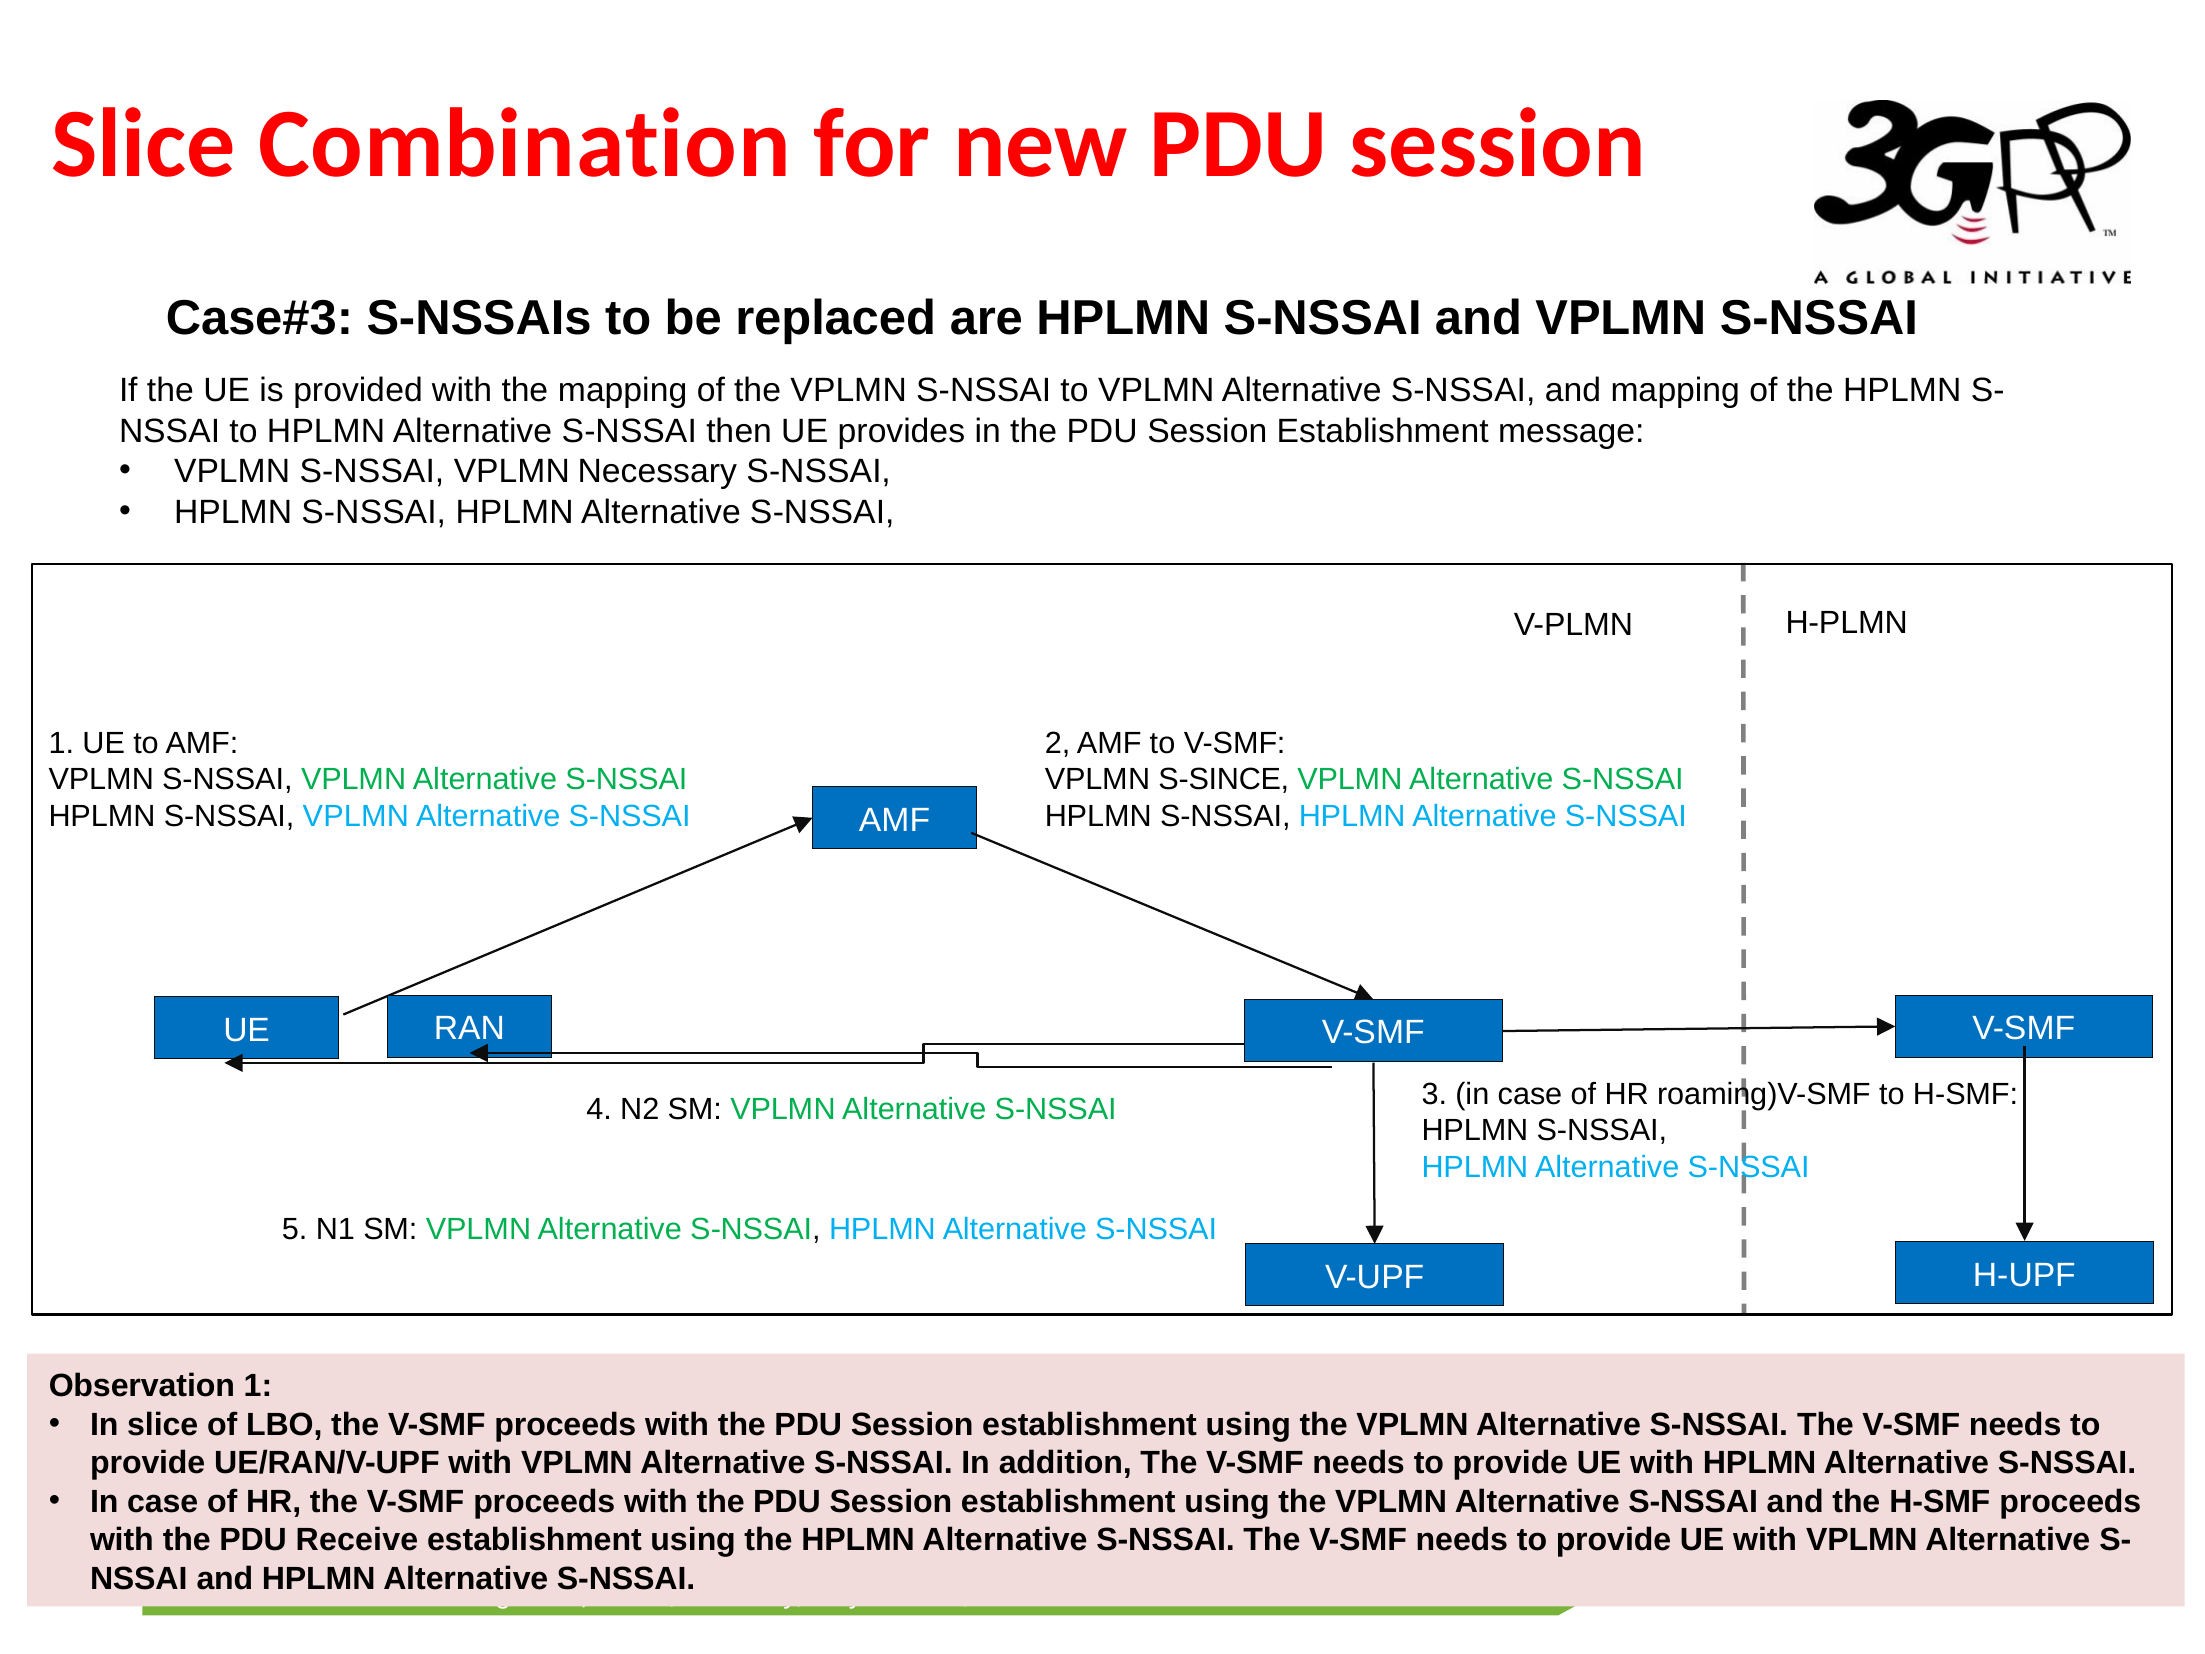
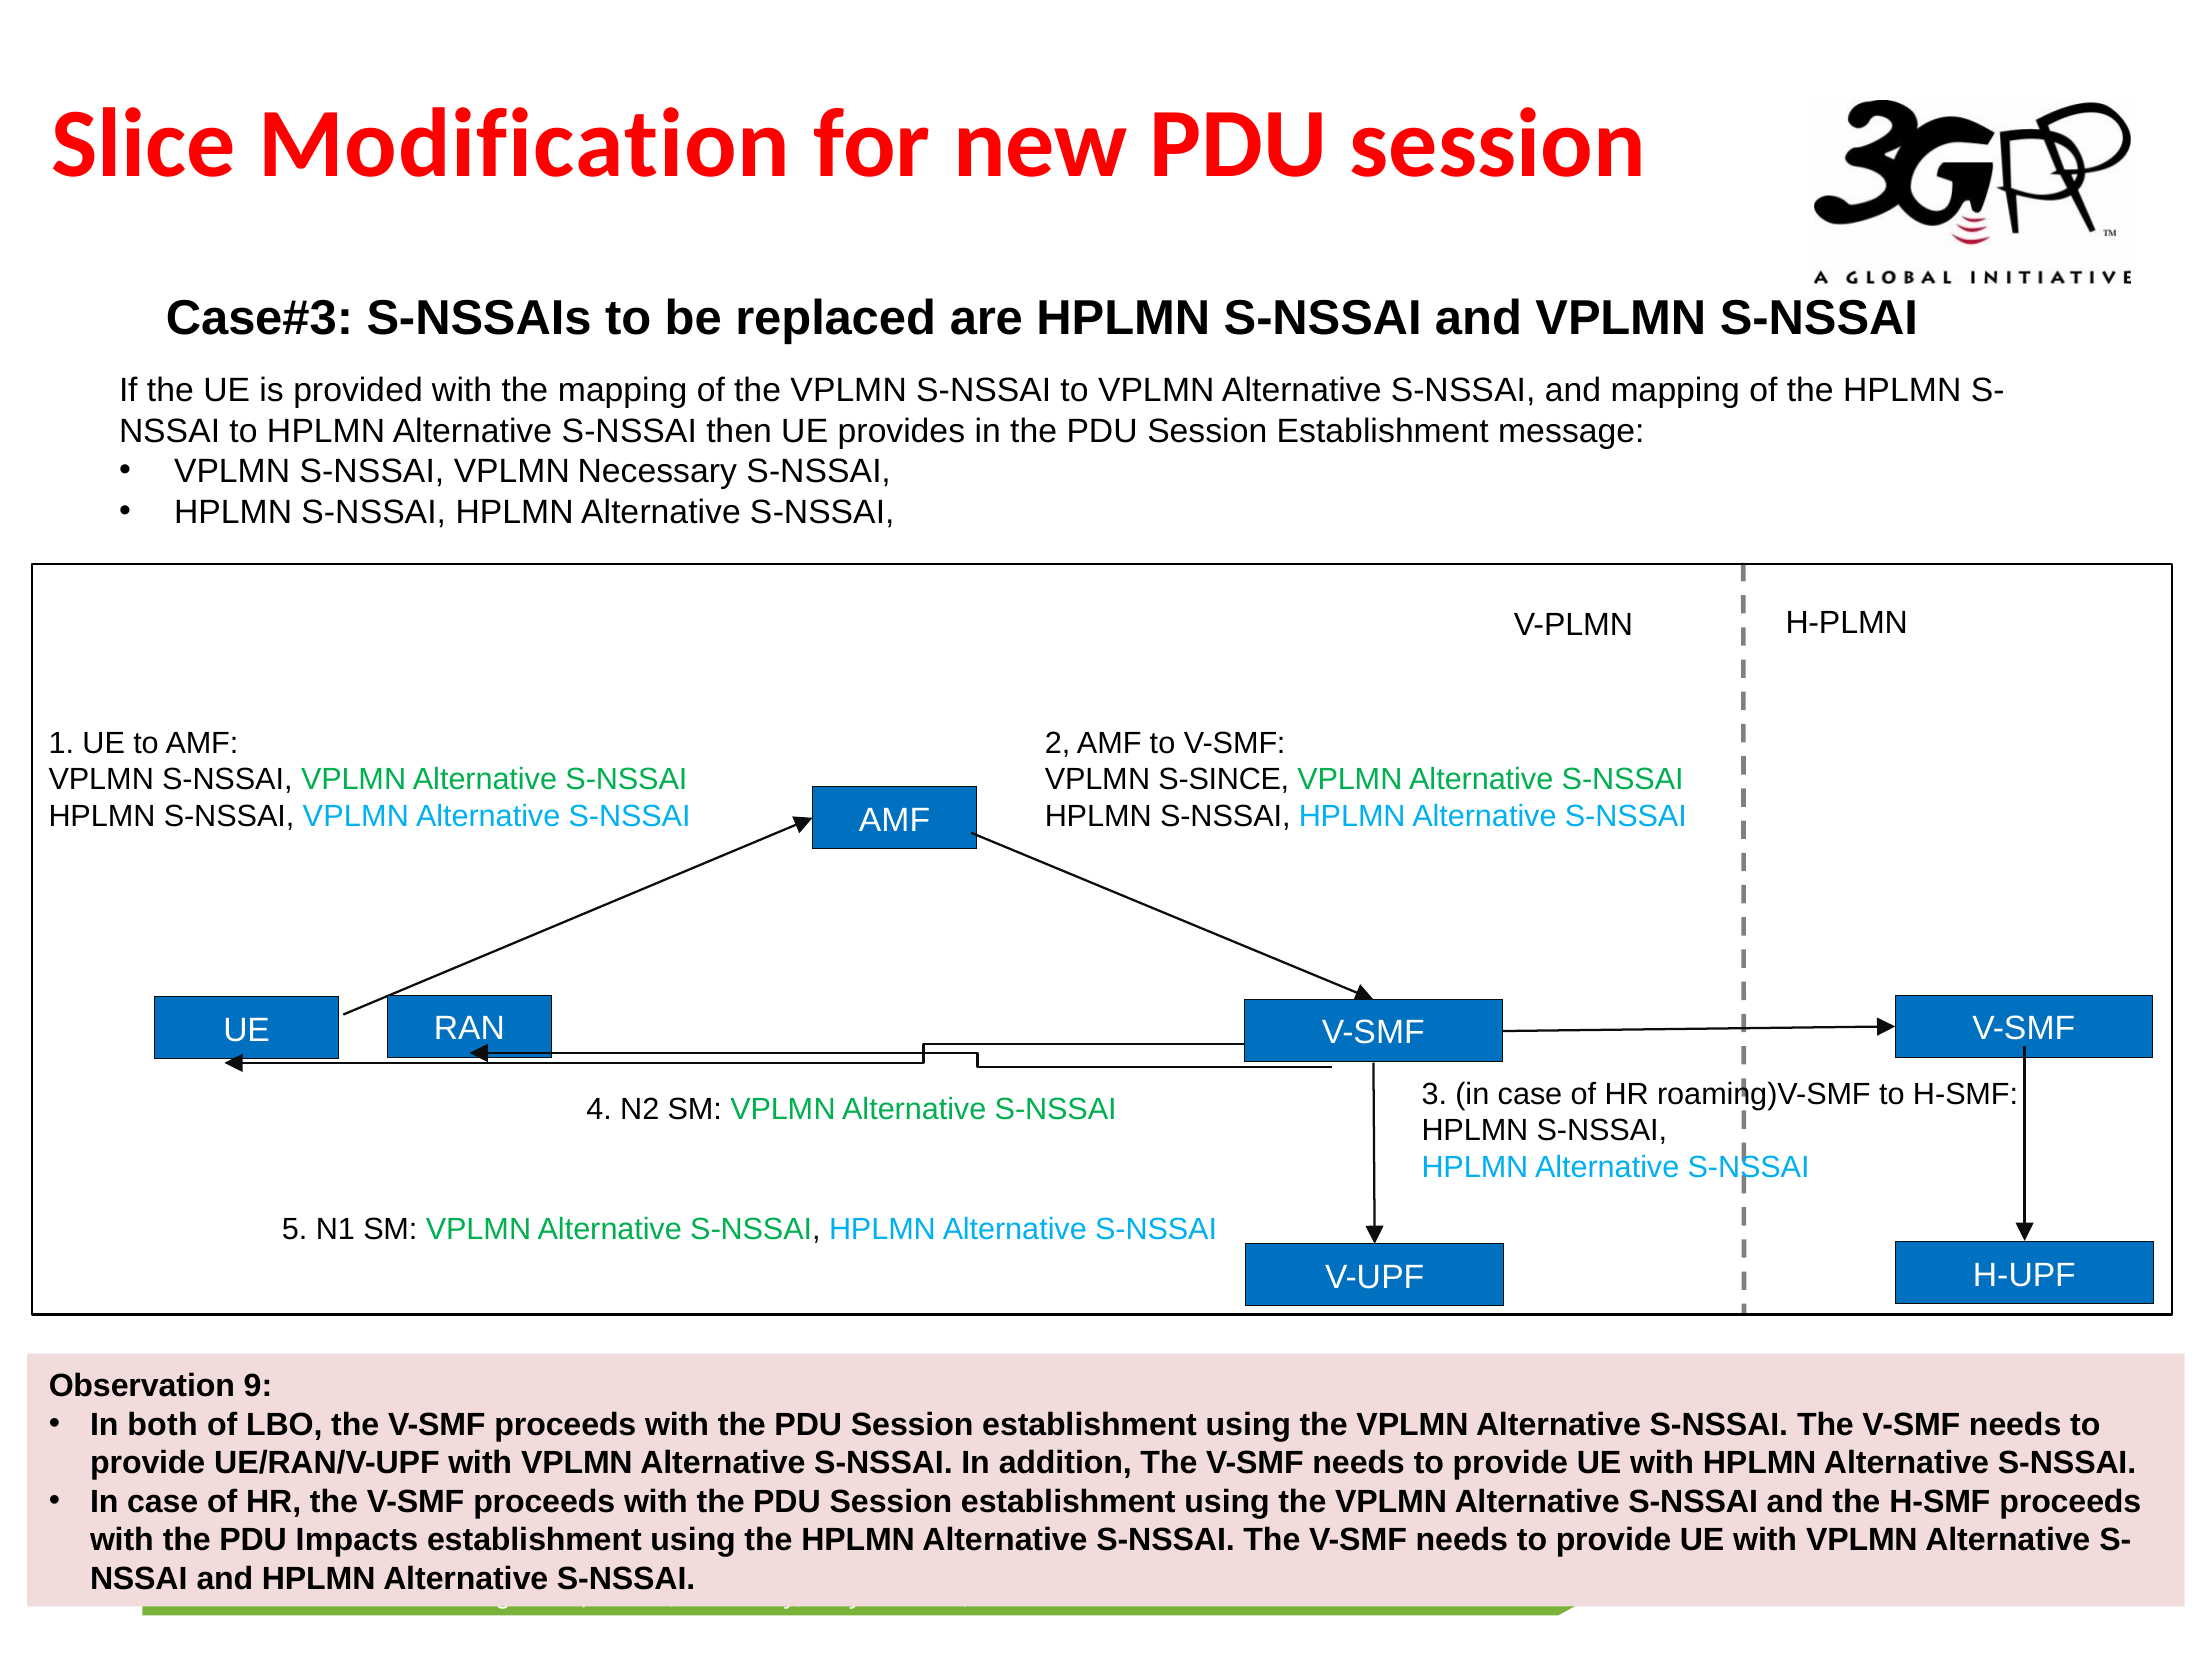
Combination: Combination -> Modification
Observation 1: 1 -> 9
In slice: slice -> both
Receive: Receive -> Impacts
